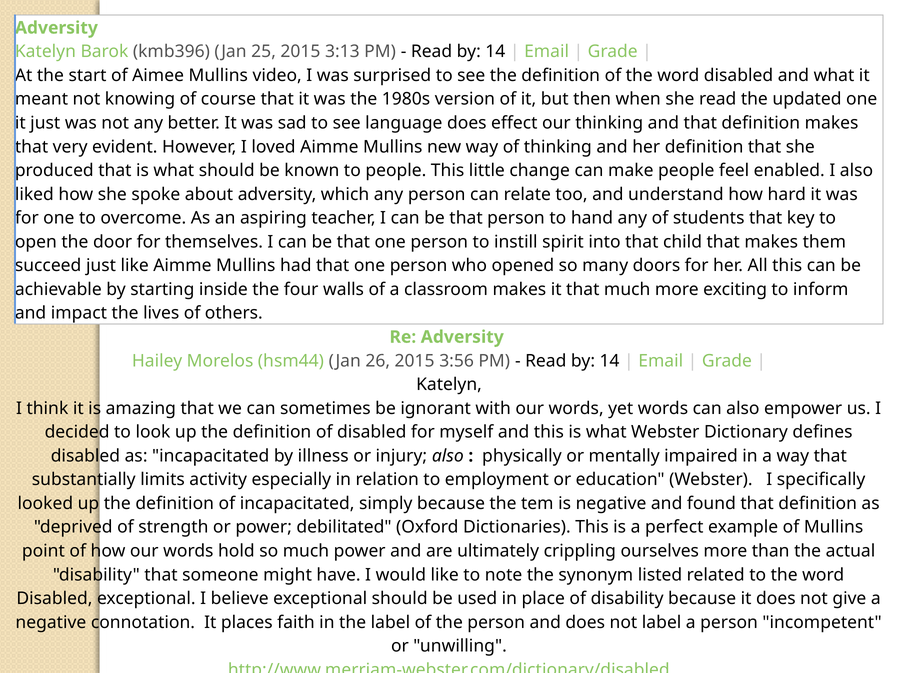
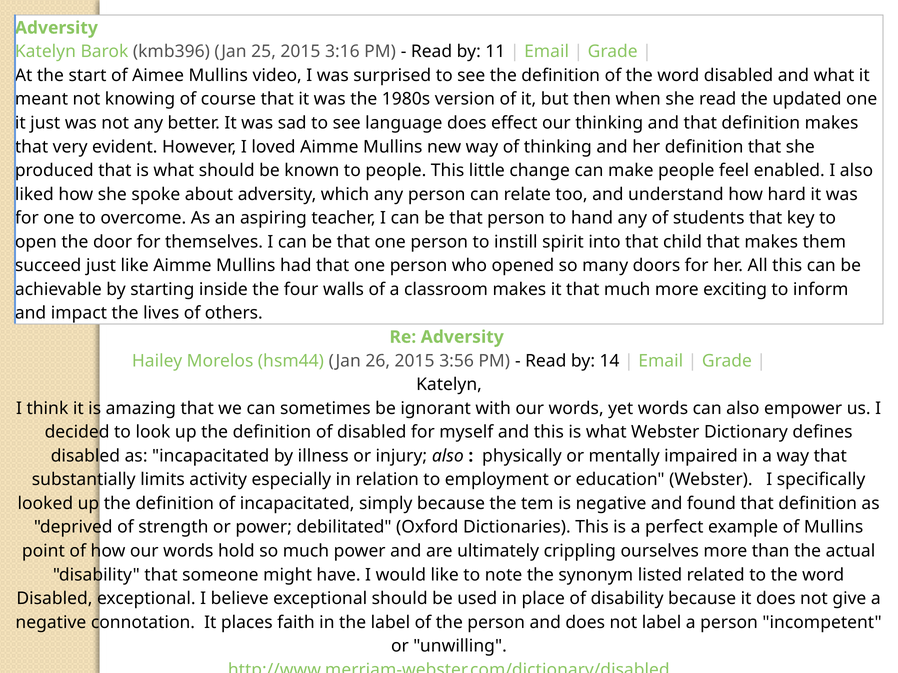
3:13: 3:13 -> 3:16
14 at (495, 52): 14 -> 11
